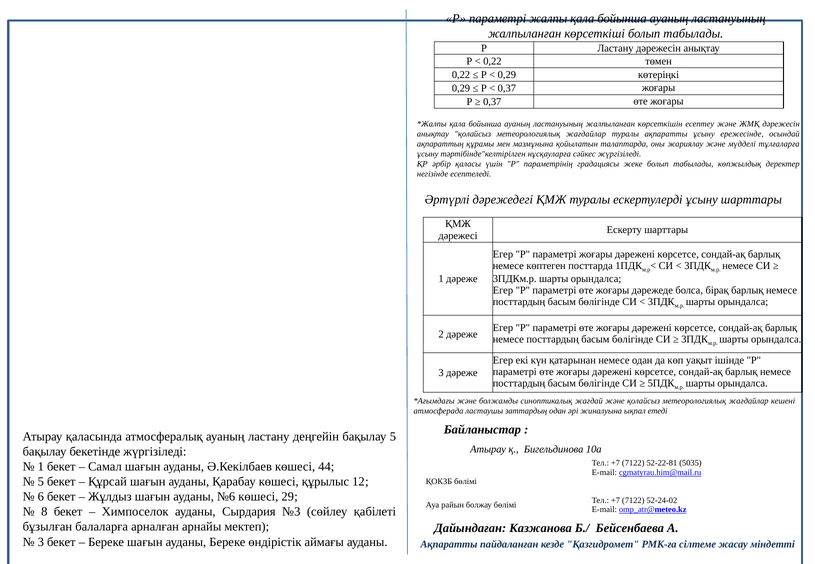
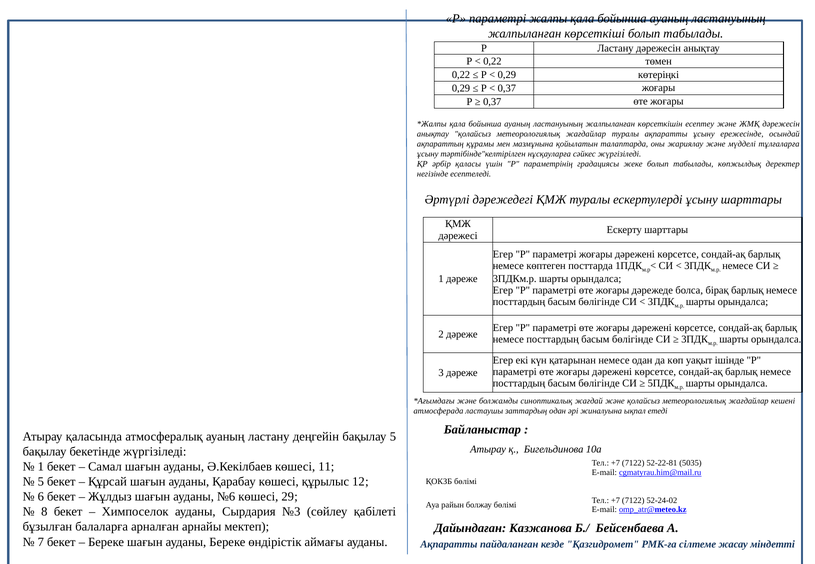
44: 44 -> 11
3 at (41, 542): 3 -> 7
